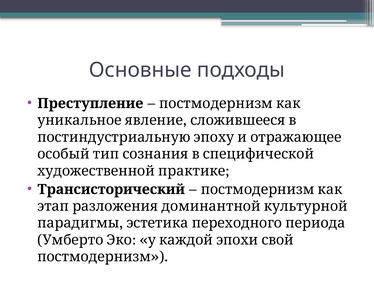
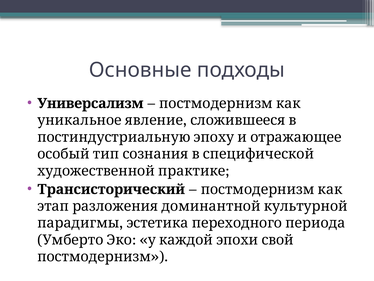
Преступление: Преступление -> Универсализм
